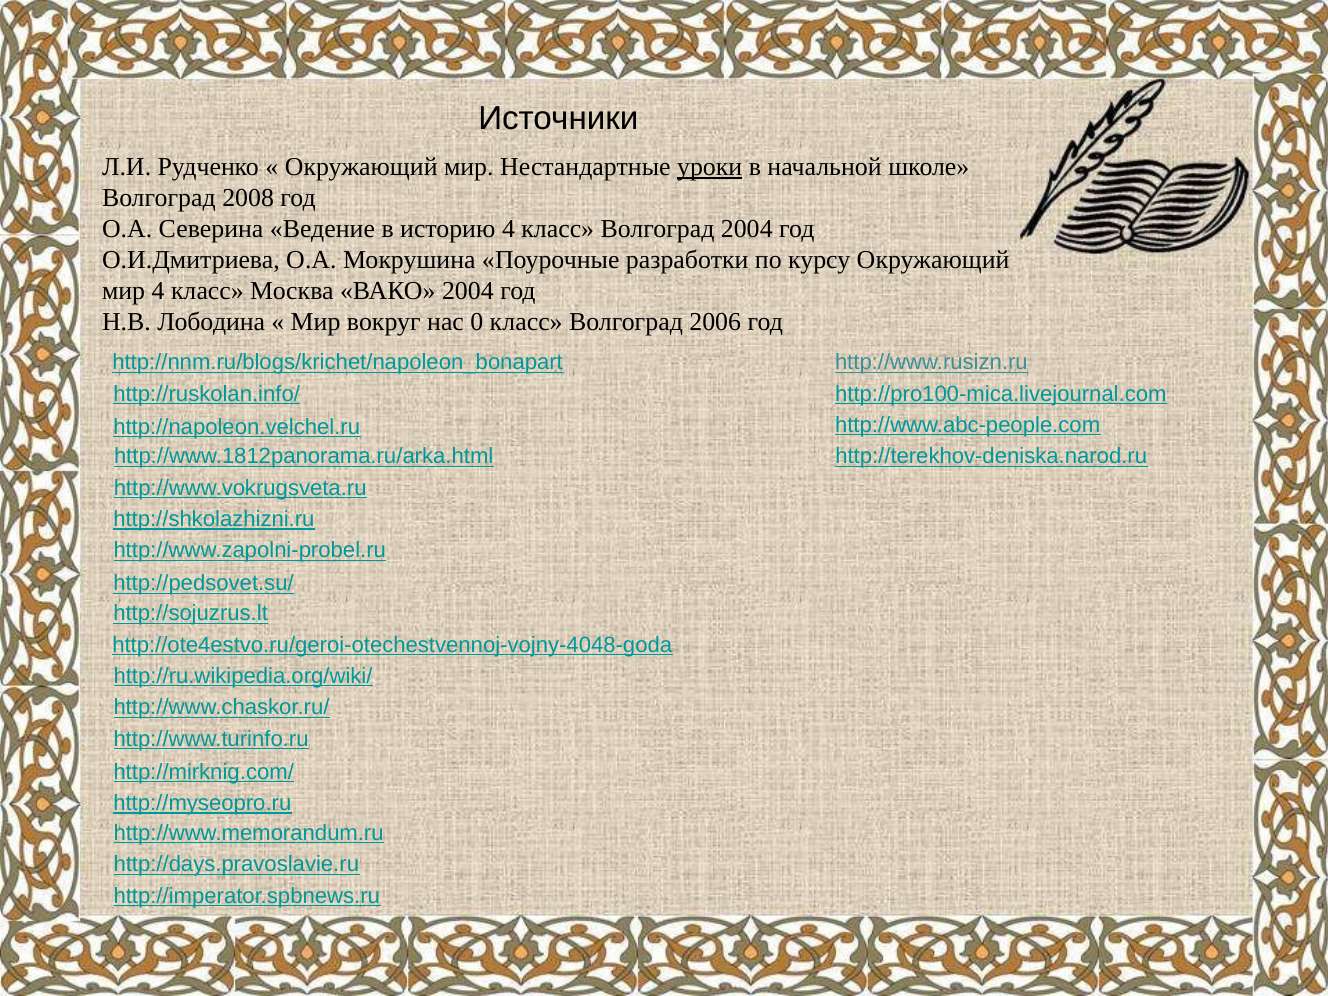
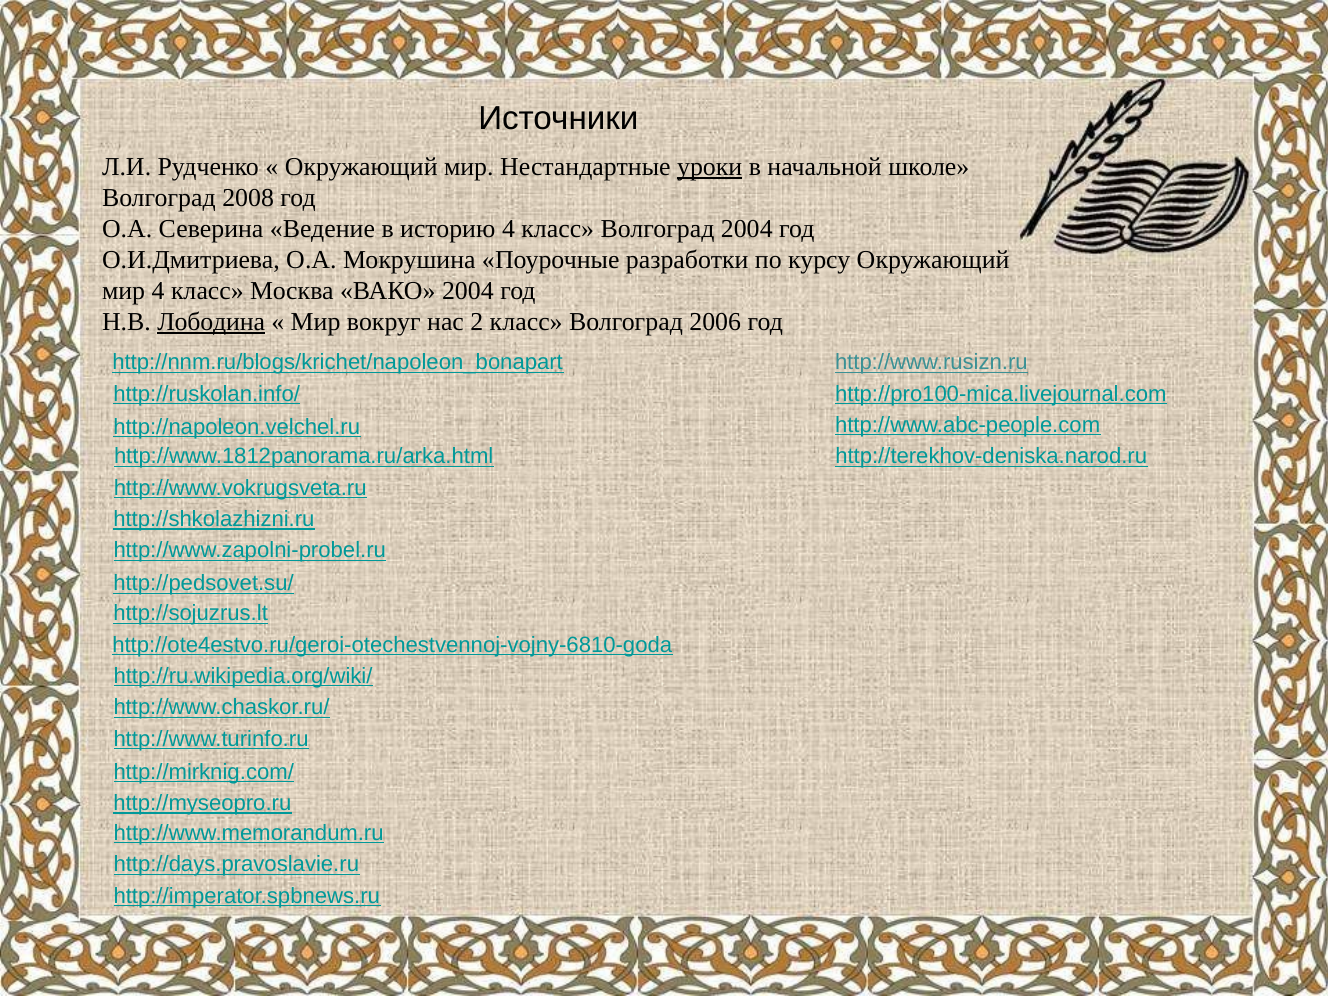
Лободина underline: none -> present
0: 0 -> 2
http://ote4estvo.ru/geroi-otechestvennoj-vojny-4048-goda: http://ote4estvo.ru/geroi-otechestvennoj-vojny-4048-goda -> http://ote4estvo.ru/geroi-otechestvennoj-vojny-6810-goda
